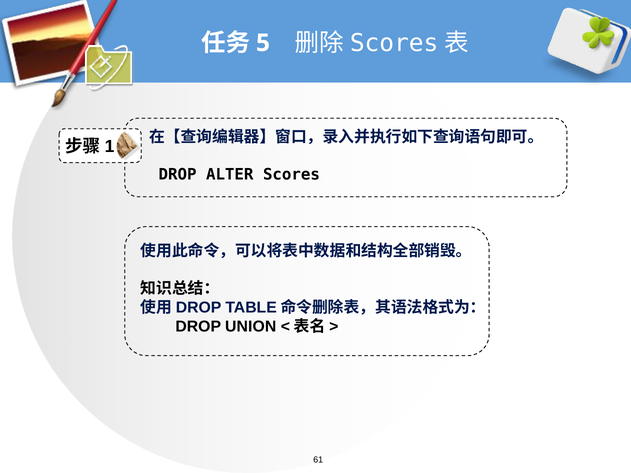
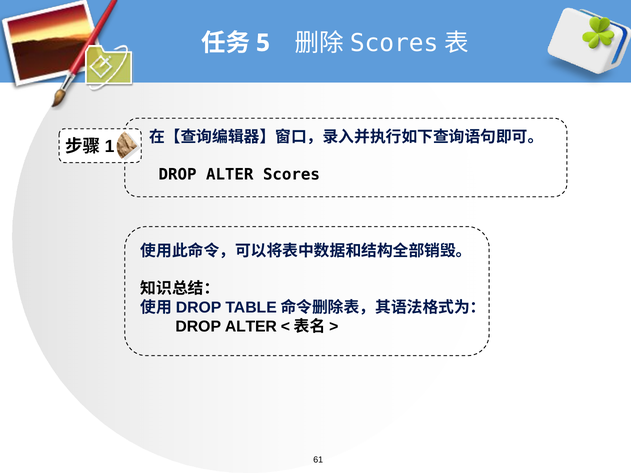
UNION at (251, 327): UNION -> ALTER
